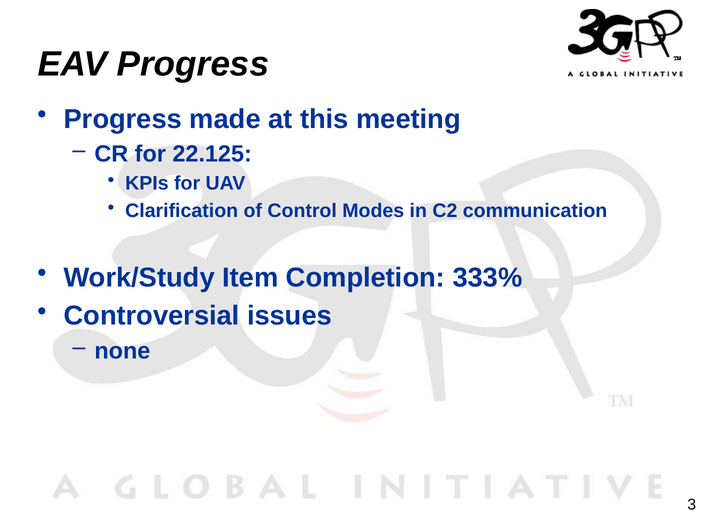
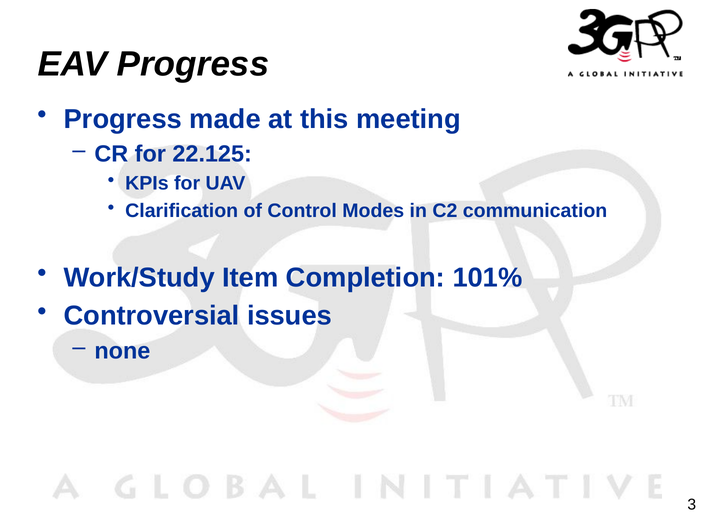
333%: 333% -> 101%
